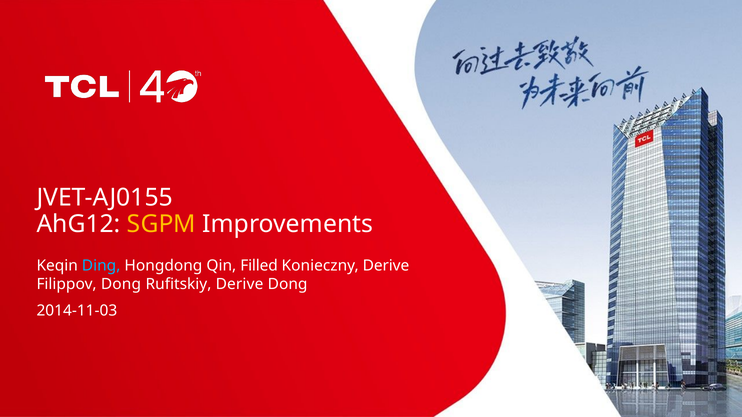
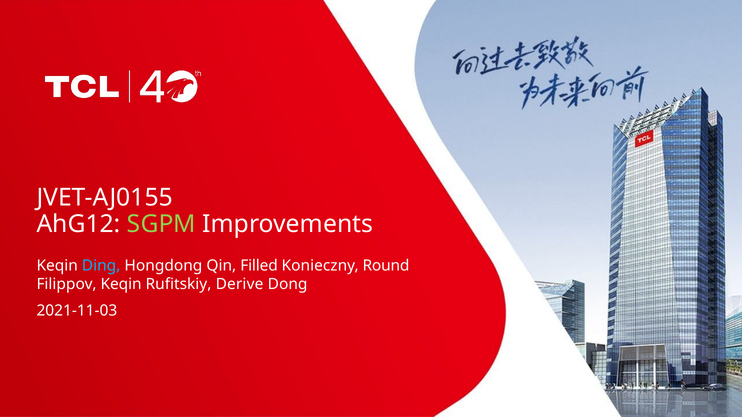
SGPM colour: yellow -> light green
Konieczny Derive: Derive -> Round
Filippov Dong: Dong -> Keqin
2014-11-03: 2014-11-03 -> 2021-11-03
